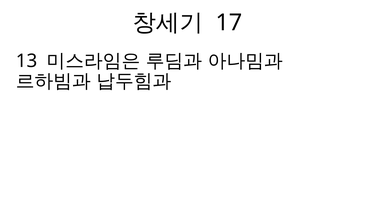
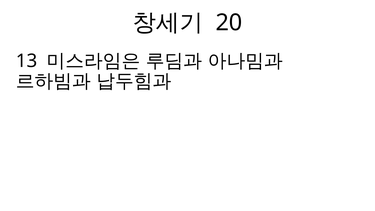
17: 17 -> 20
